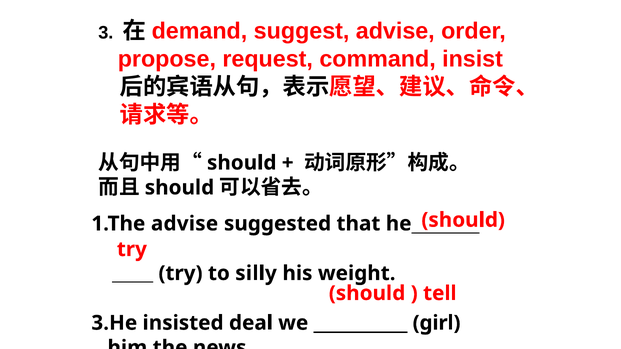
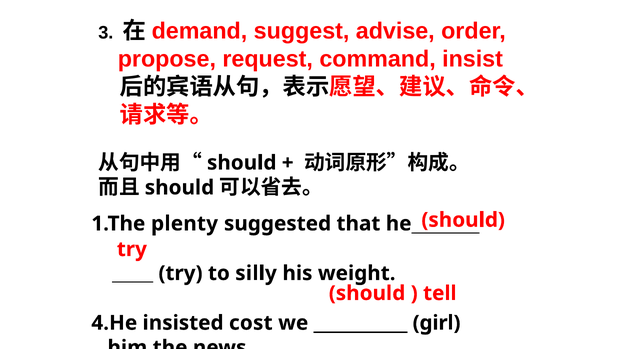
1.The advise: advise -> plenty
3.He: 3.He -> 4.He
deal: deal -> cost
